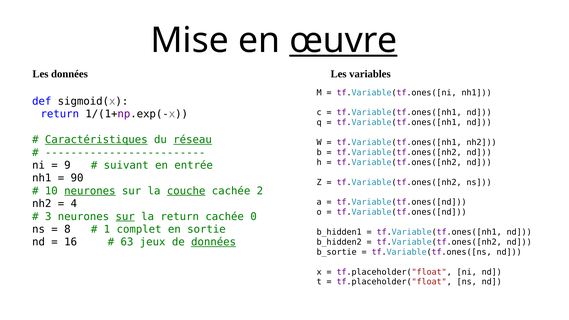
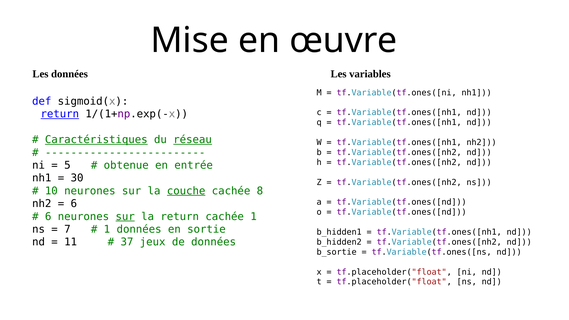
œuvre underline: present -> none
return at (60, 114) underline: none -> present
9: 9 -> 5
suivant: suivant -> obtenue
90: 90 -> 30
neurones at (90, 191) underline: present -> none
2: 2 -> 8
4 at (74, 204): 4 -> 6
3 at (48, 217): 3 -> 6
cachée 0: 0 -> 1
8: 8 -> 7
1 complet: complet -> données
16: 16 -> 11
63: 63 -> 37
données at (214, 242) underline: present -> none
